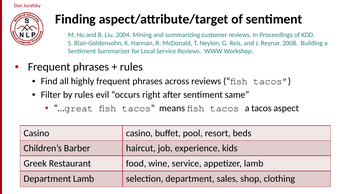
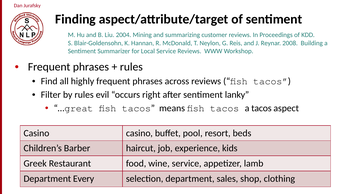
same: same -> lanky
Department Lamb: Lamb -> Every
